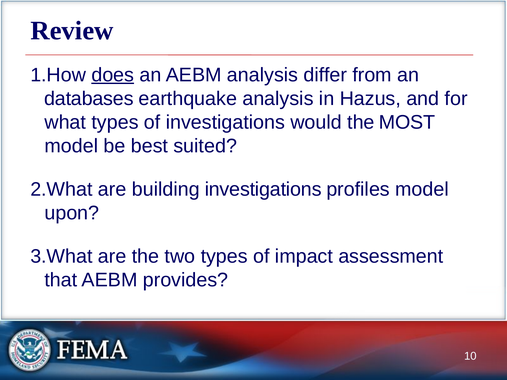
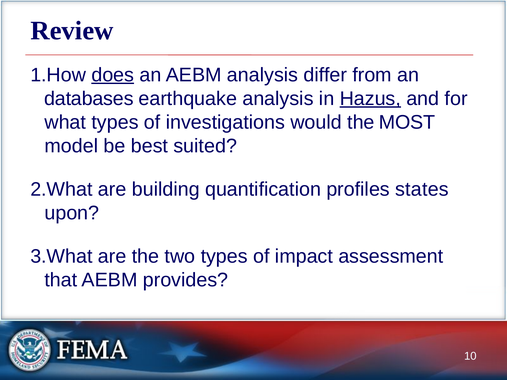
Hazus underline: none -> present
building investigations: investigations -> quantification
profiles model: model -> states
